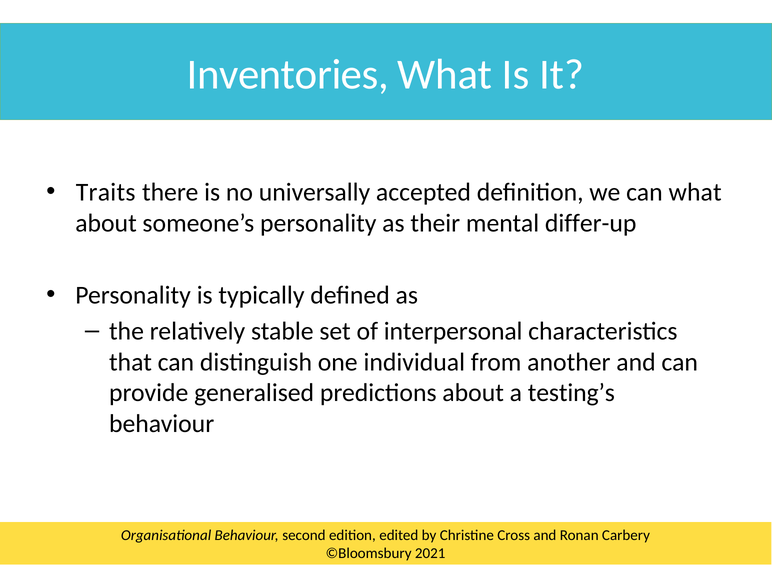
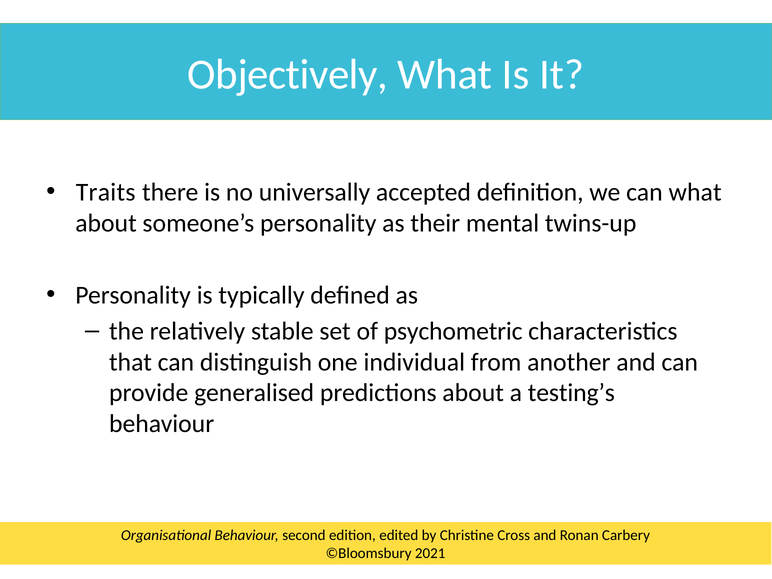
Inventories: Inventories -> Objectively
differ-up: differ-up -> twins-up
interpersonal: interpersonal -> psychometric
